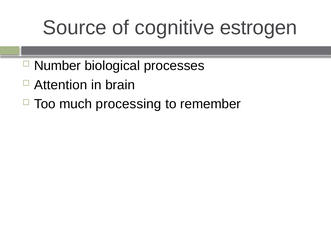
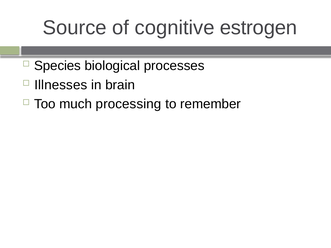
Number: Number -> Species
Attention: Attention -> Illnesses
